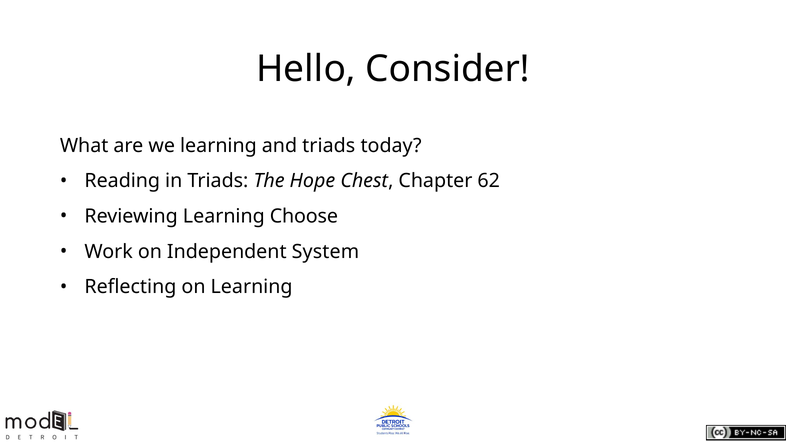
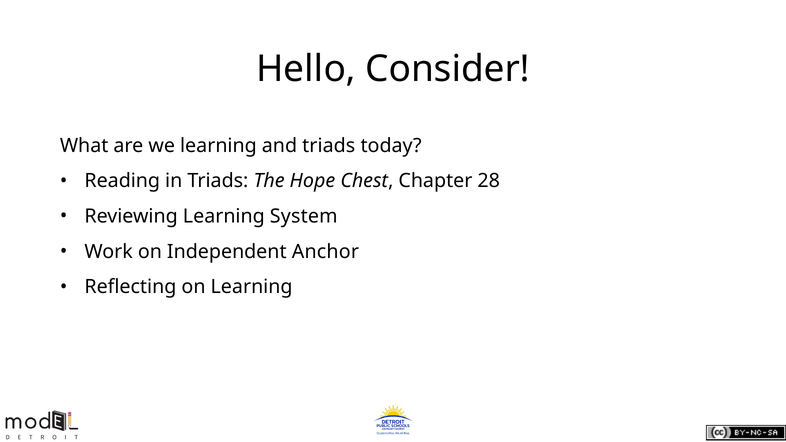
62: 62 -> 28
Choose: Choose -> System
System: System -> Anchor
